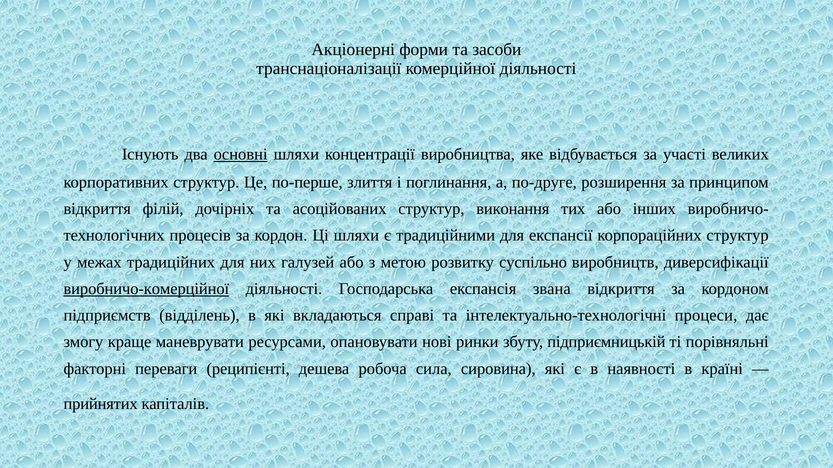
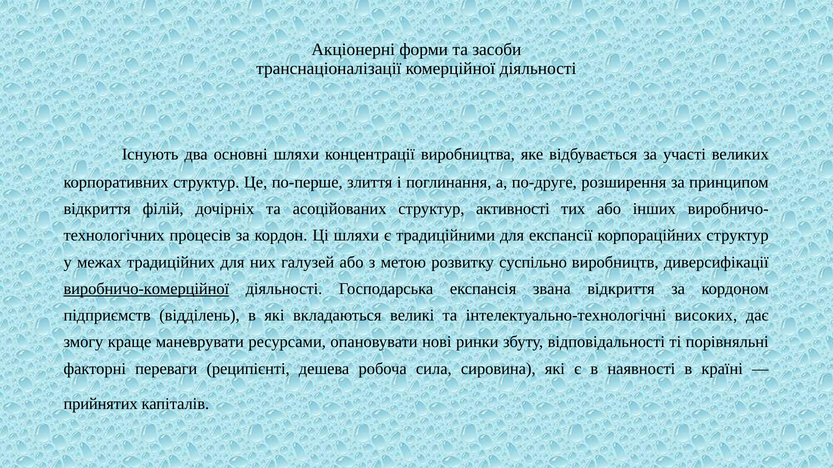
основні underline: present -> none
виконання: виконання -> активності
справі: справі -> великі
процеси: процеси -> високих
підприємницькій: підприємницькій -> відповідальності
